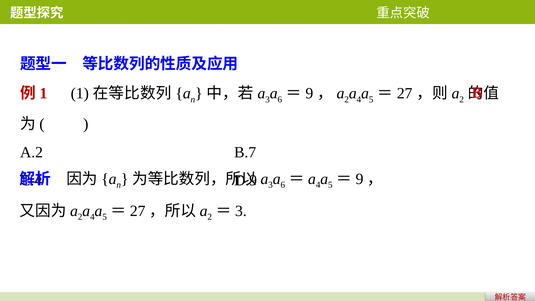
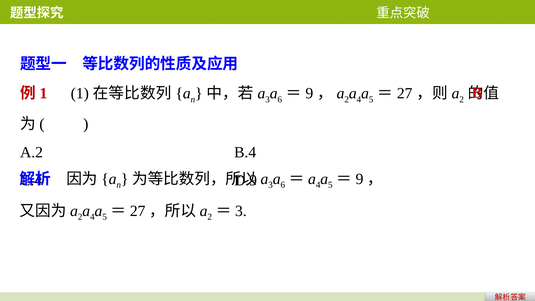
B.7: B.7 -> B.4
